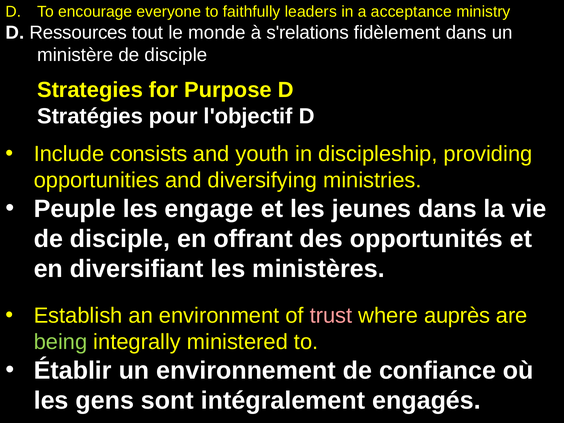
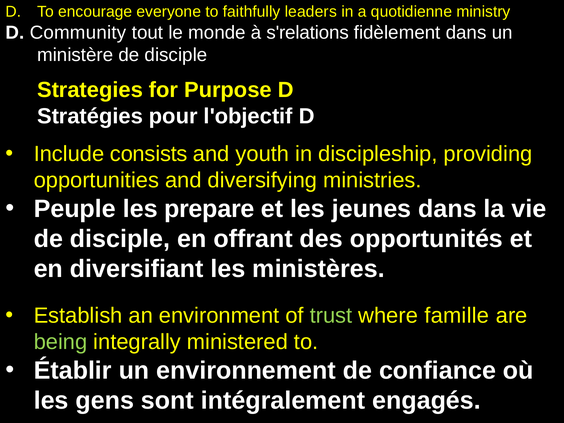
acceptance: acceptance -> quotidienne
Ressources: Ressources -> Community
engage: engage -> prepare
trust colour: pink -> light green
auprès: auprès -> famille
